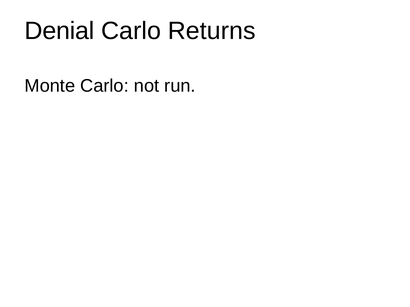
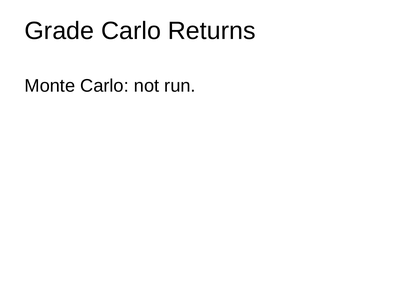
Denial: Denial -> Grade
